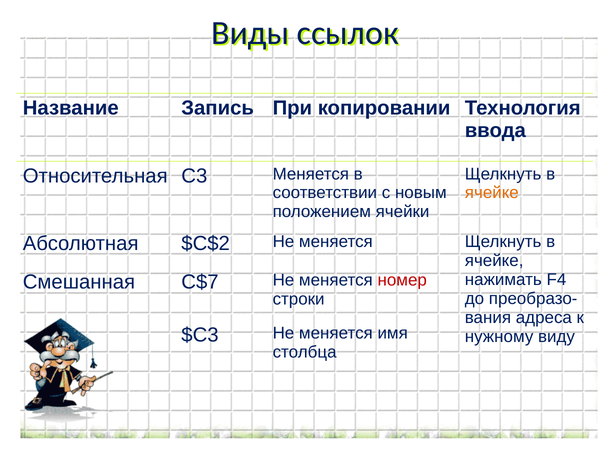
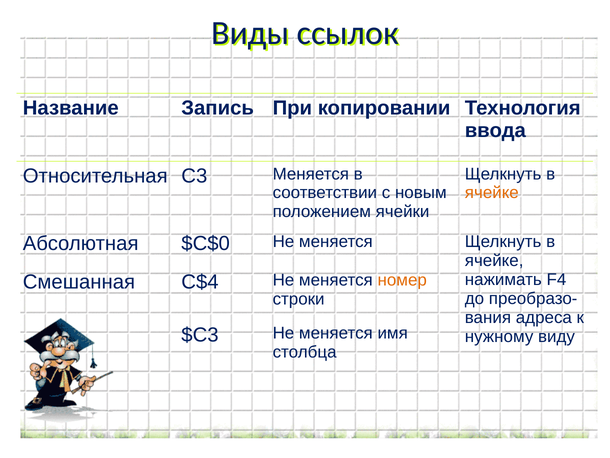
$C$2: $C$2 -> $C$0
C$7: C$7 -> C$4
номер colour: red -> orange
